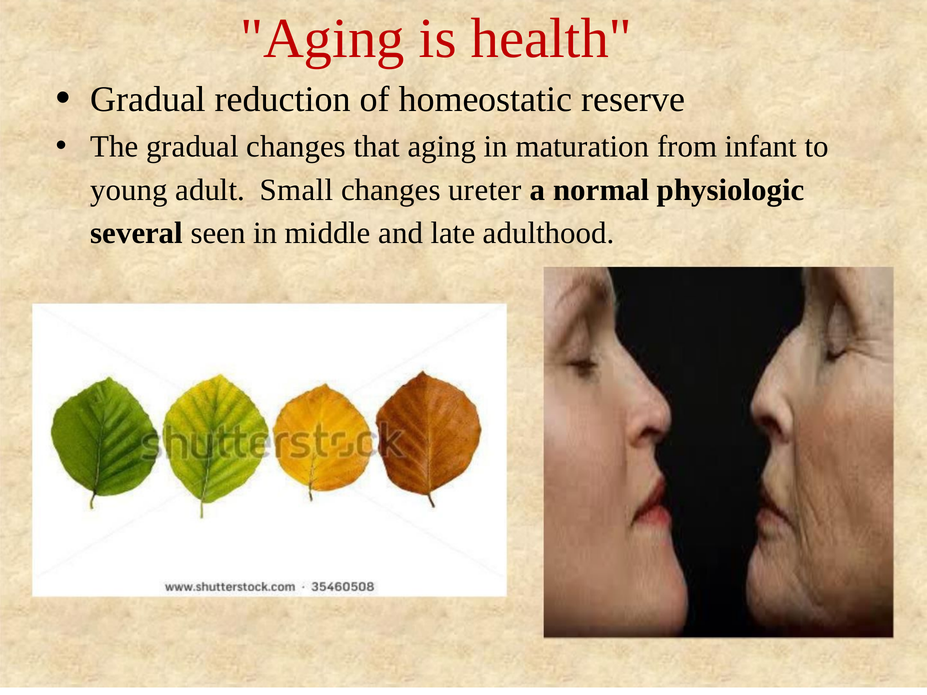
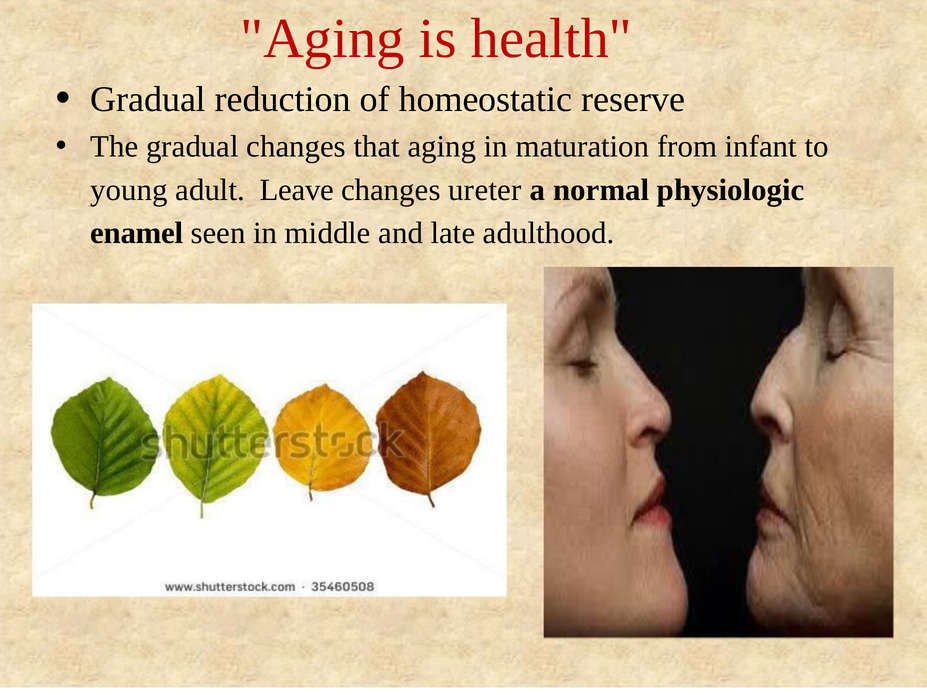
Small: Small -> Leave
several: several -> enamel
